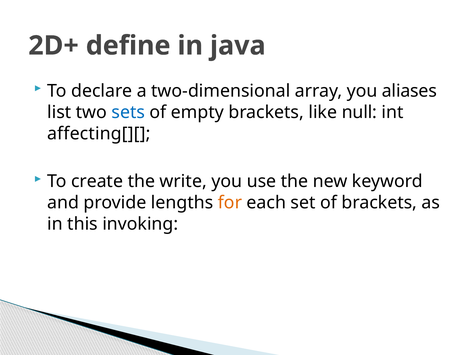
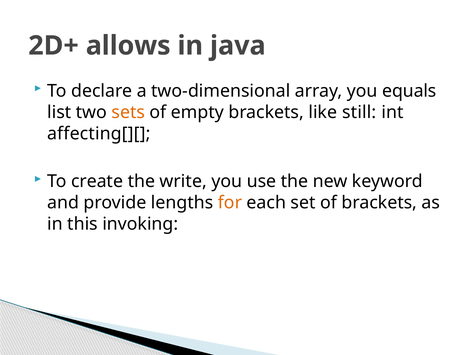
define: define -> allows
aliases: aliases -> equals
sets colour: blue -> orange
null: null -> still
